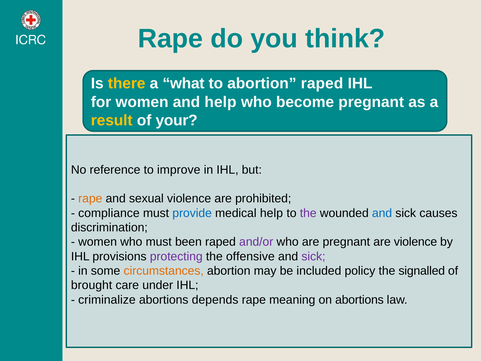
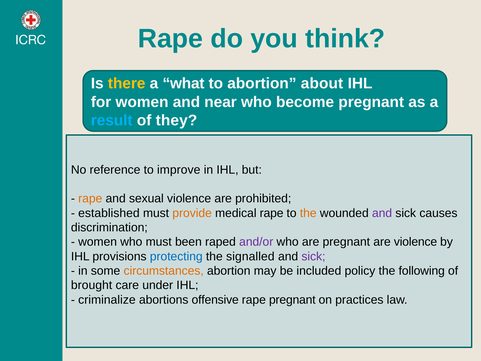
abortion raped: raped -> about
and help: help -> near
result colour: yellow -> light blue
your: your -> they
compliance: compliance -> established
provide colour: blue -> orange
medical help: help -> rape
the at (308, 213) colour: purple -> orange
and at (382, 213) colour: blue -> purple
protecting colour: purple -> blue
offensive: offensive -> signalled
signalled: signalled -> following
depends: depends -> offensive
rape meaning: meaning -> pregnant
on abortions: abortions -> practices
